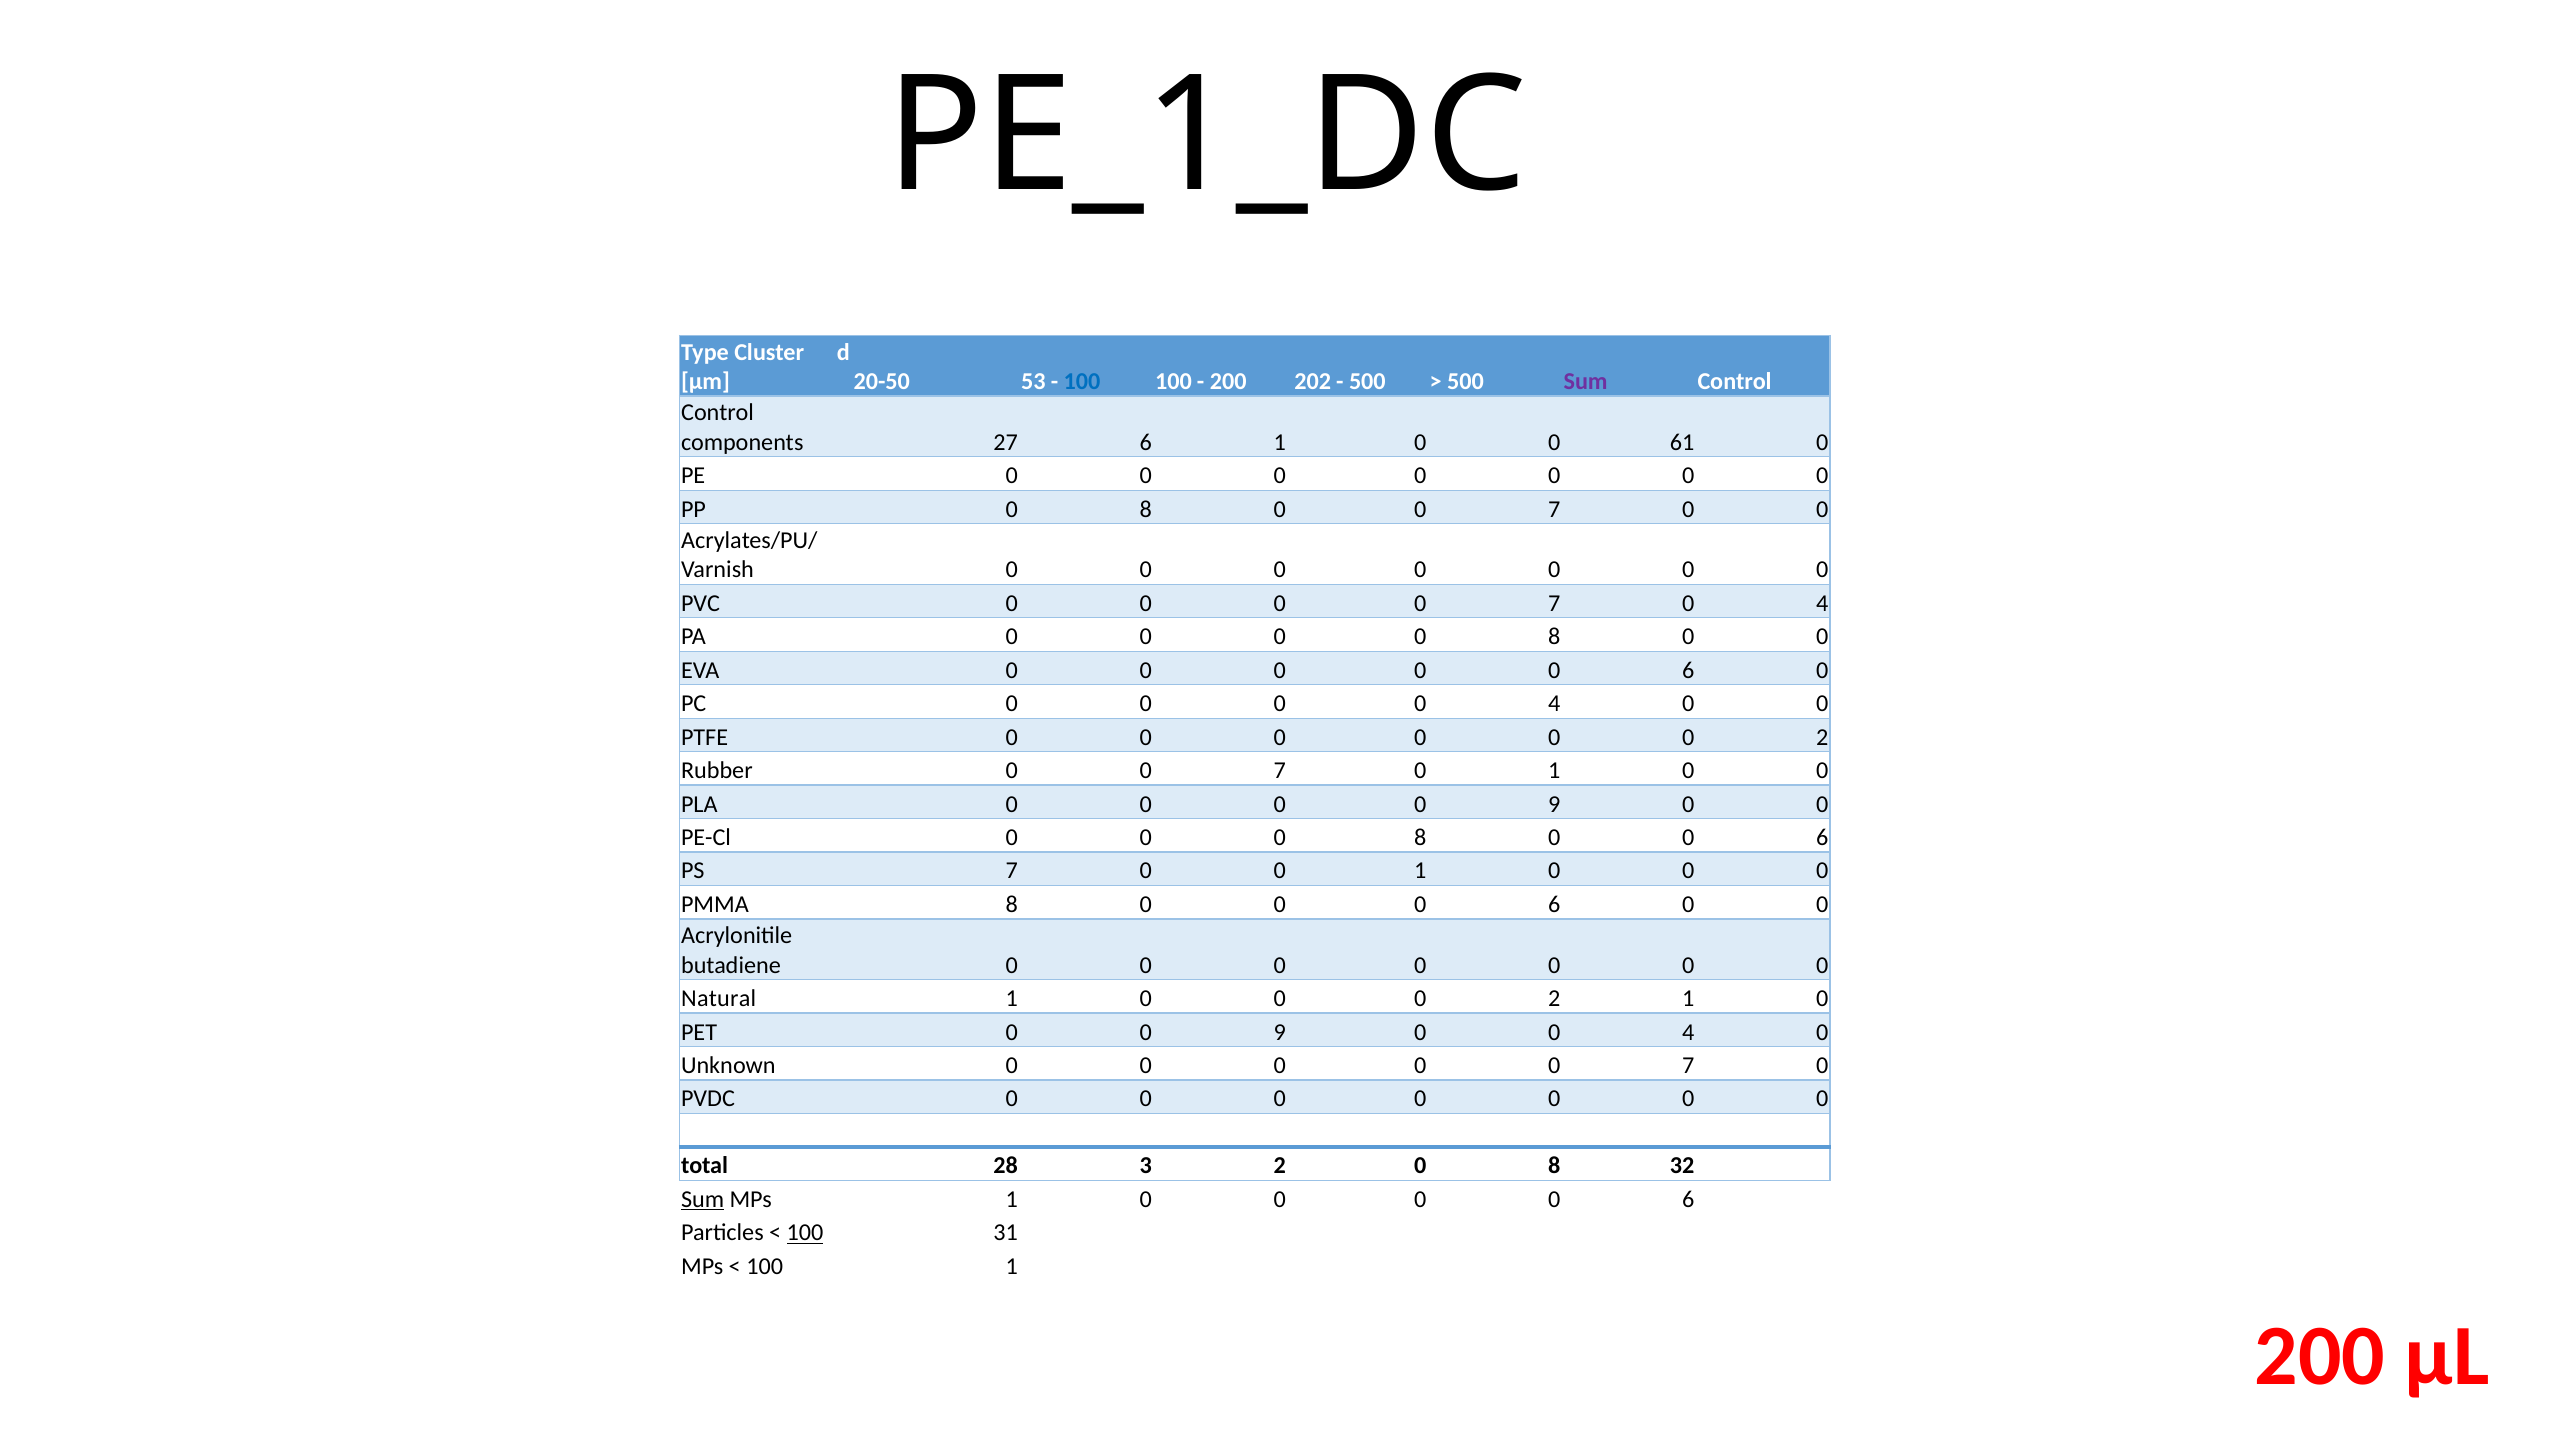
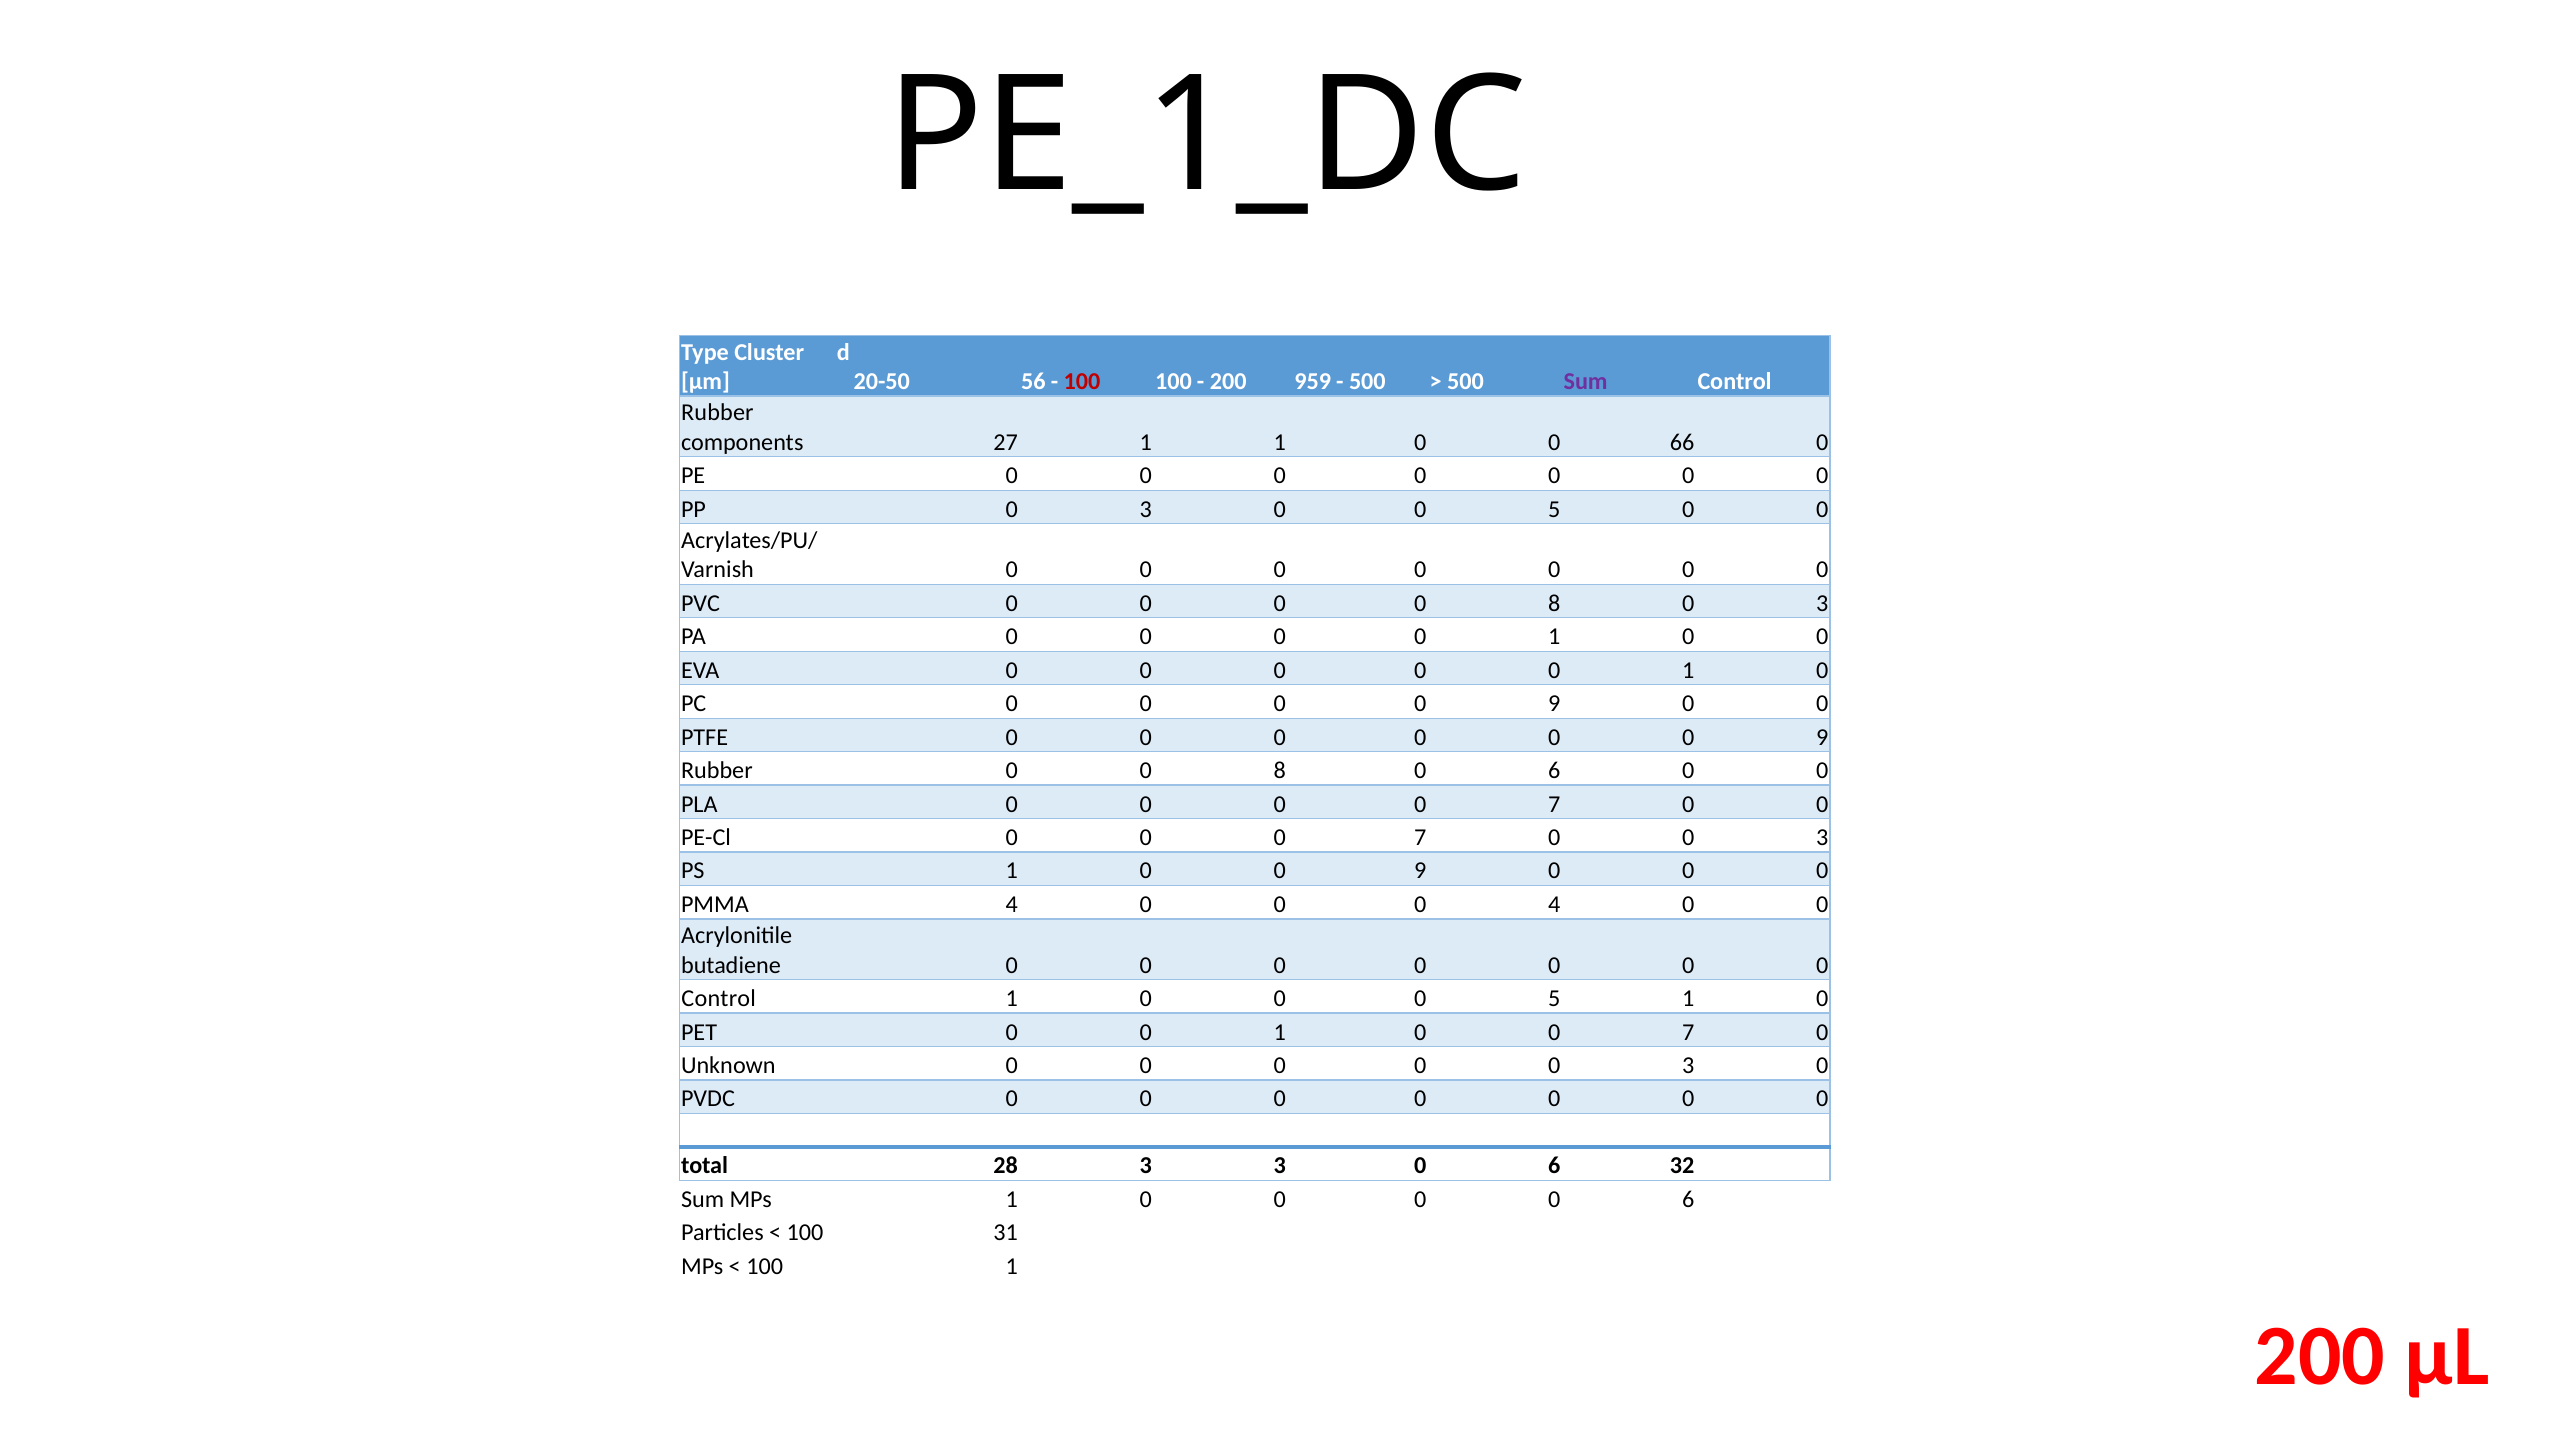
53: 53 -> 56
100 at (1082, 382) colour: blue -> red
202: 202 -> 959
Control at (718, 413): Control -> Rubber
27 6: 6 -> 1
61: 61 -> 66
PP 0 8: 8 -> 3
7 at (1554, 509): 7 -> 5
7 at (1554, 603): 7 -> 8
4 at (1822, 603): 4 -> 3
8 at (1554, 637): 8 -> 1
6 at (1688, 670): 6 -> 1
4 at (1554, 704): 4 -> 9
2 at (1822, 737): 2 -> 9
Rubber 0 0 7: 7 -> 8
1 at (1554, 771): 1 -> 6
9 at (1554, 804): 9 -> 7
8 at (1420, 838): 8 -> 7
6 at (1822, 838): 6 -> 3
PS 7: 7 -> 1
1 at (1420, 871): 1 -> 9
PMMA 8: 8 -> 4
6 at (1554, 904): 6 -> 4
Natural at (719, 999): Natural -> Control
2 at (1554, 999): 2 -> 5
PET 0 0 9: 9 -> 1
4 at (1688, 1032): 4 -> 7
7 at (1688, 1065): 7 -> 3
3 2: 2 -> 3
8 at (1554, 1166): 8 -> 6
Sum at (703, 1199) underline: present -> none
100 at (805, 1233) underline: present -> none
